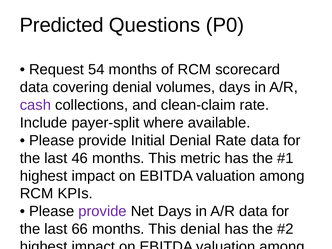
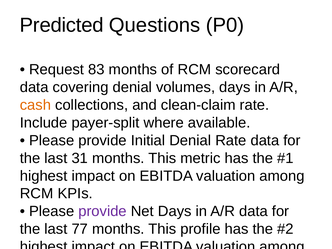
54: 54 -> 83
cash at (35, 105) colour: purple -> orange
46: 46 -> 31
66: 66 -> 77
This denial: denial -> profile
